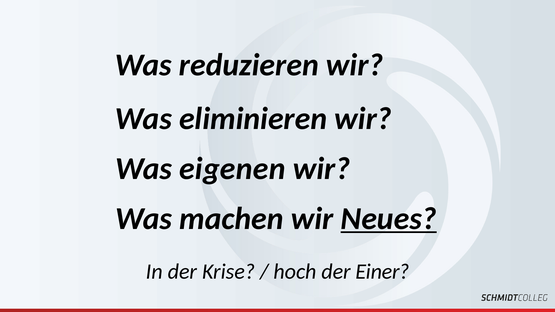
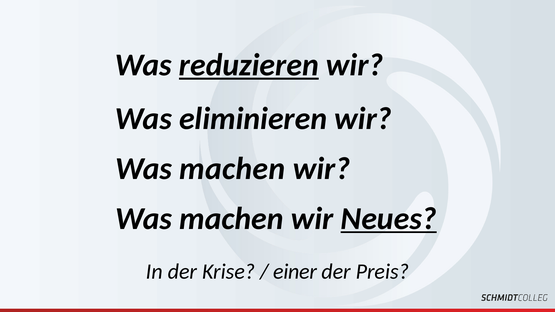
reduzieren underline: none -> present
eigenen at (232, 169): eigenen -> machen
hoch: hoch -> einer
Einer: Einer -> Preis
